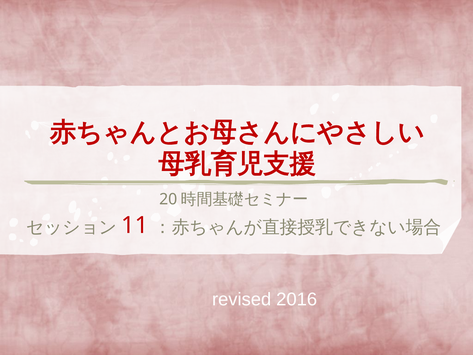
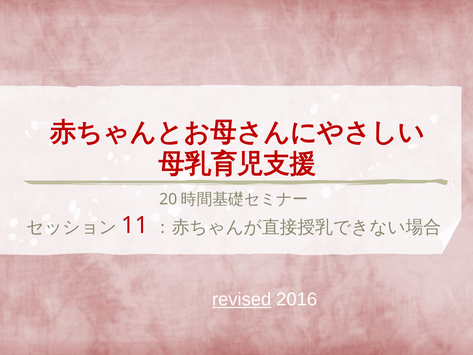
revised underline: none -> present
